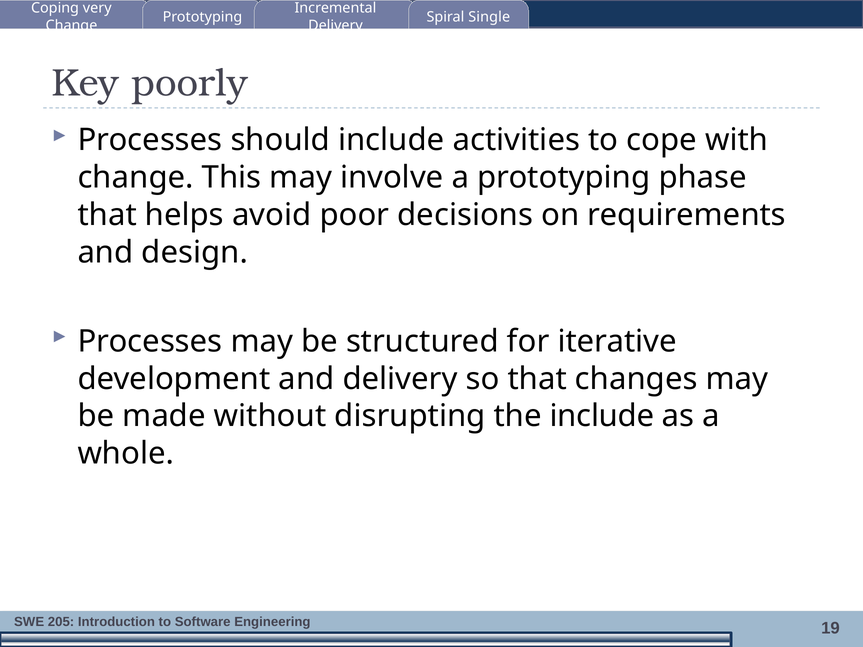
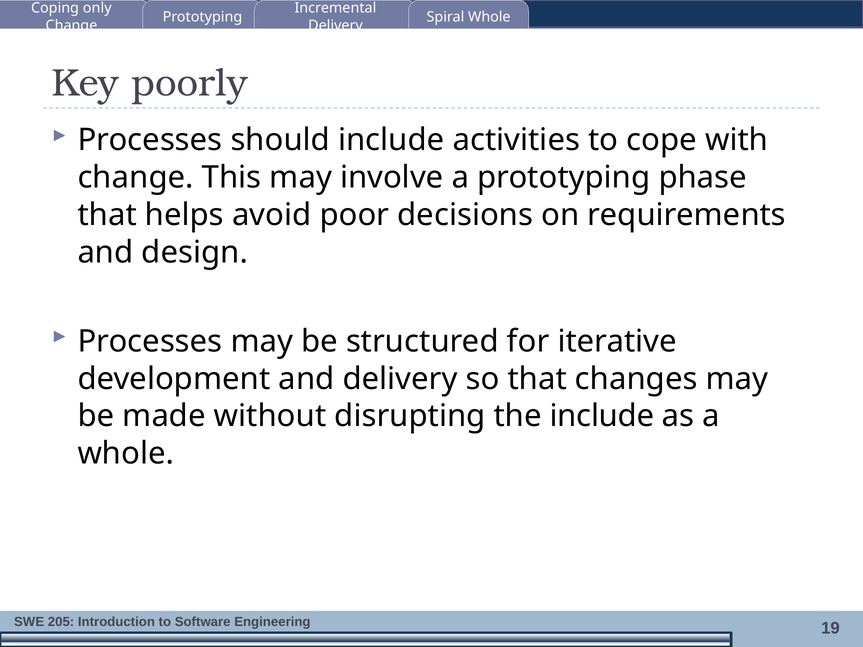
very: very -> only
Spiral Single: Single -> Whole
